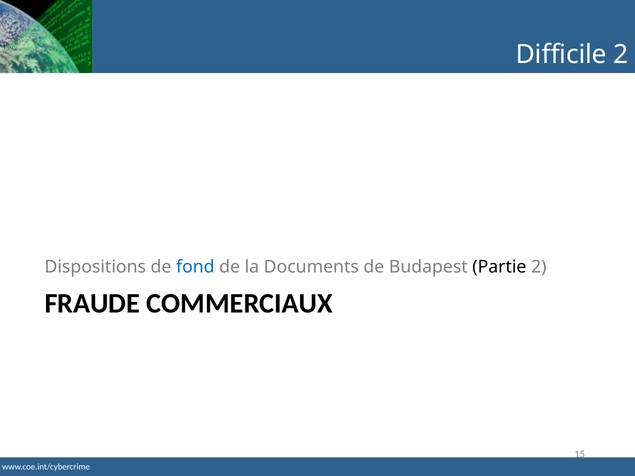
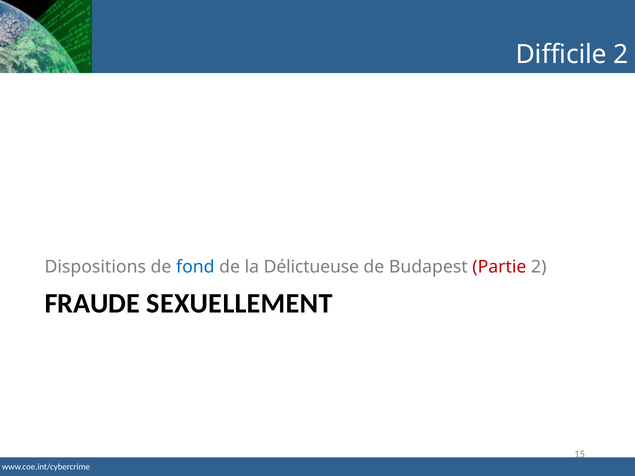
Documents: Documents -> Délictueuse
Partie colour: black -> red
COMMERCIAUX: COMMERCIAUX -> SEXUELLEMENT
